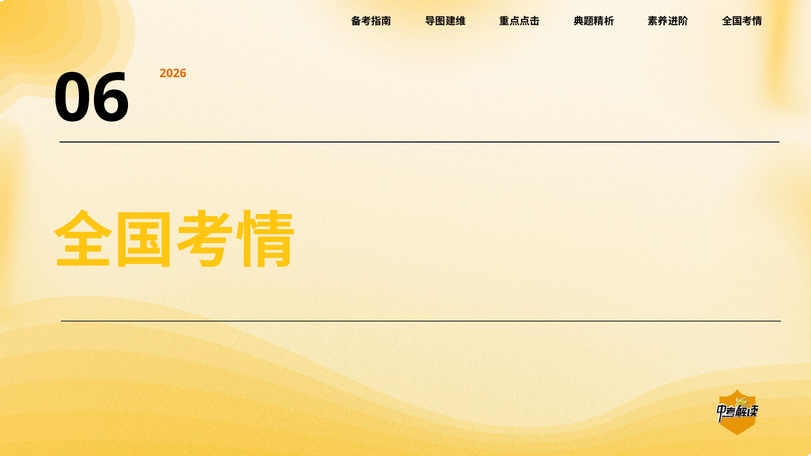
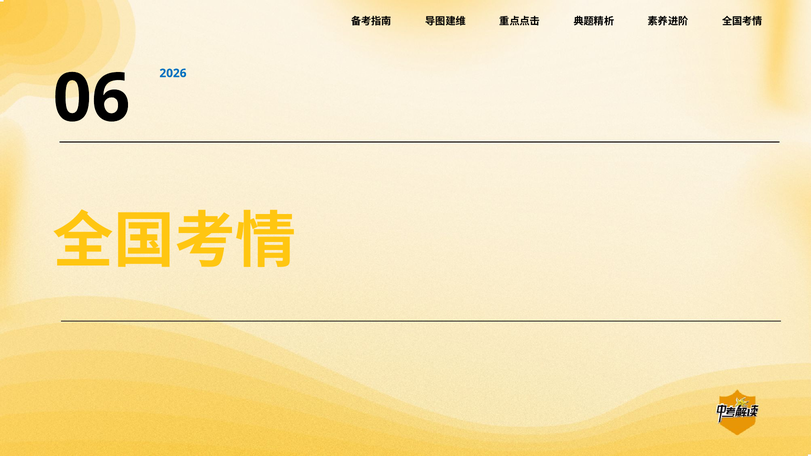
2026 colour: orange -> blue
